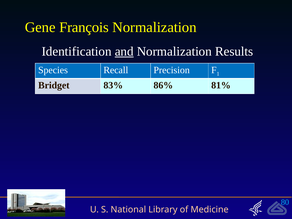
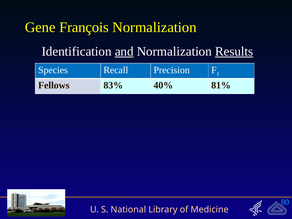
Results underline: none -> present
Bridget: Bridget -> Fellows
86%: 86% -> 40%
